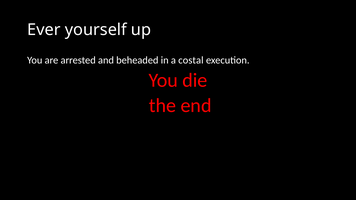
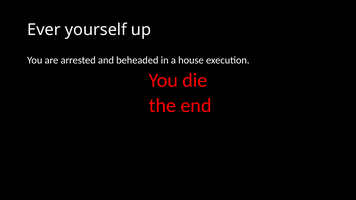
costal: costal -> house
